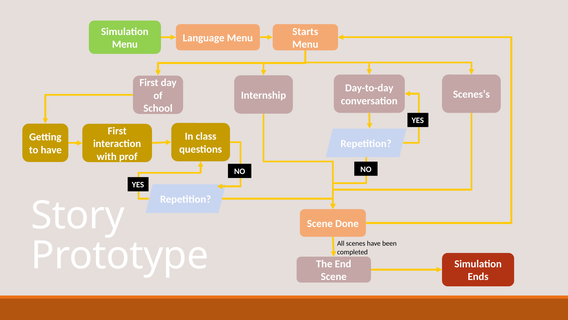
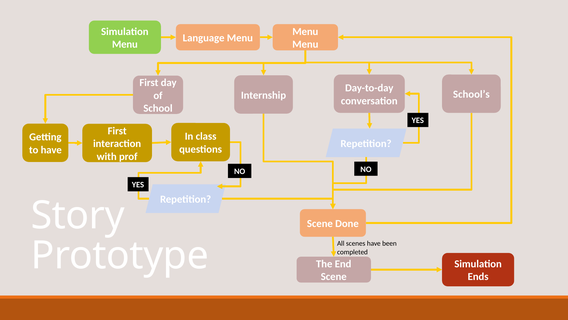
Starts at (305, 32): Starts -> Menu
Scenes’s: Scenes’s -> School’s
